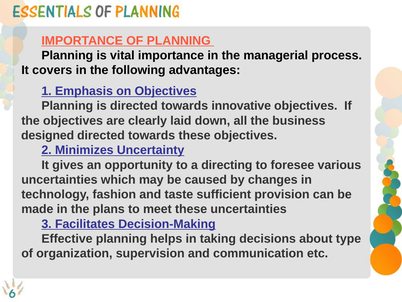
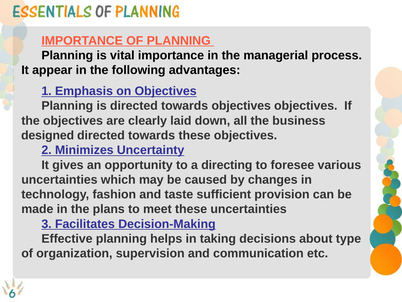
covers: covers -> appear
towards innovative: innovative -> objectives
